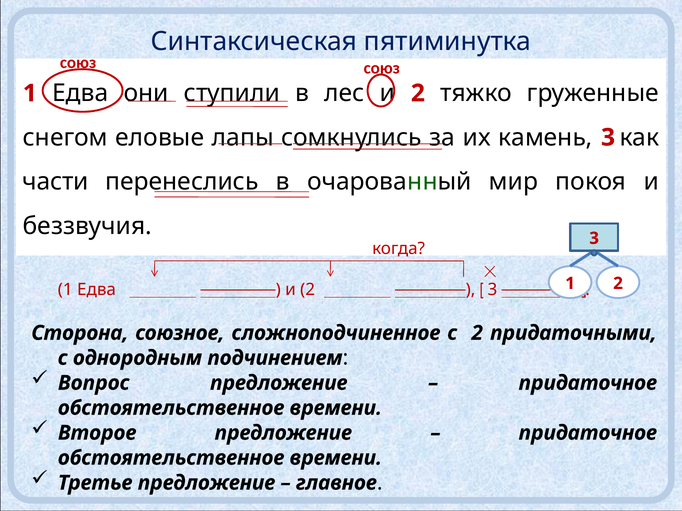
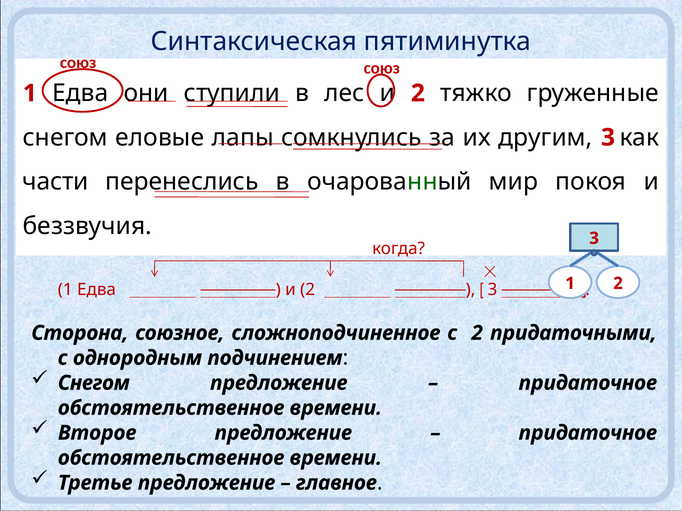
камень: камень -> другим
Вопрос at (94, 383): Вопрос -> Снегом
